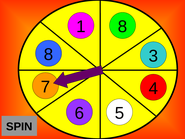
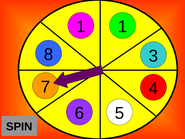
1 8: 8 -> 1
